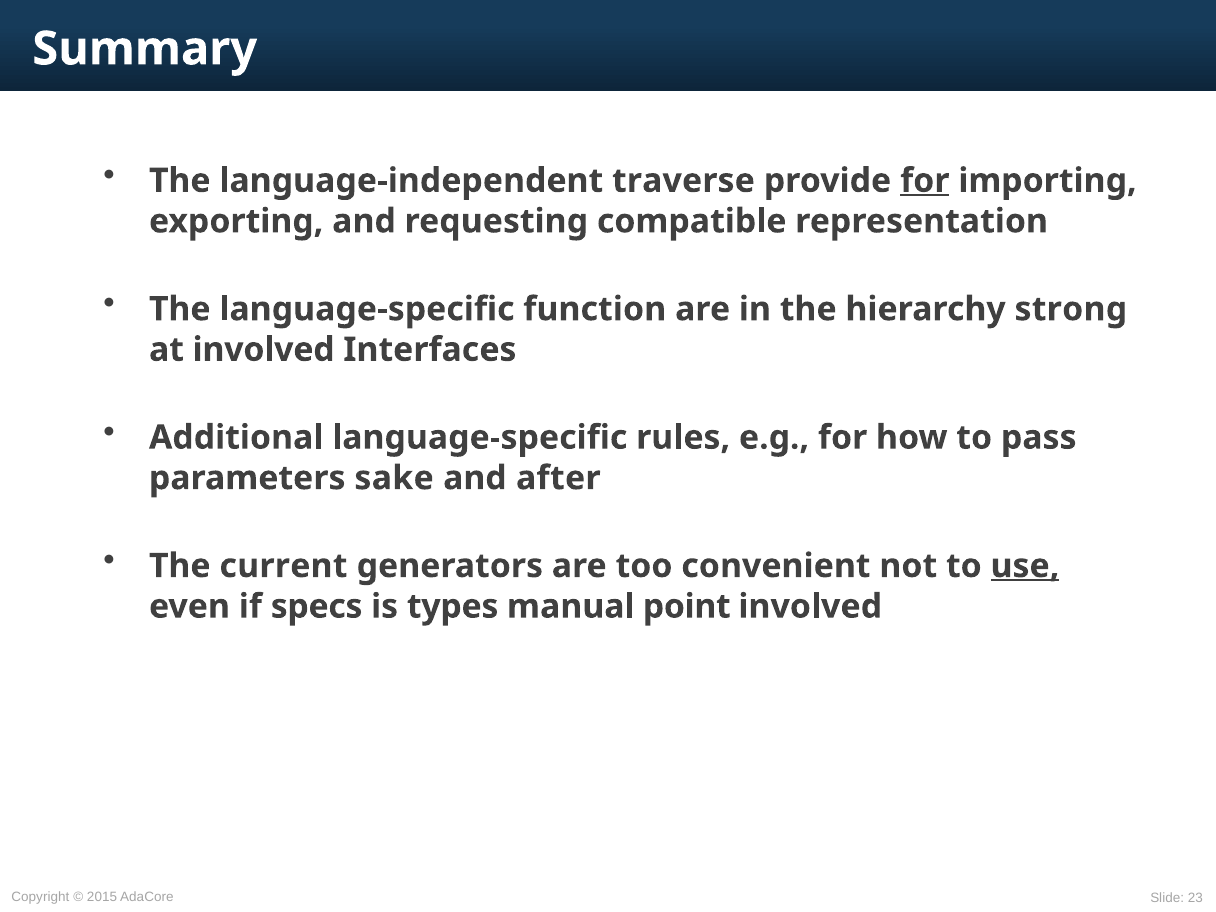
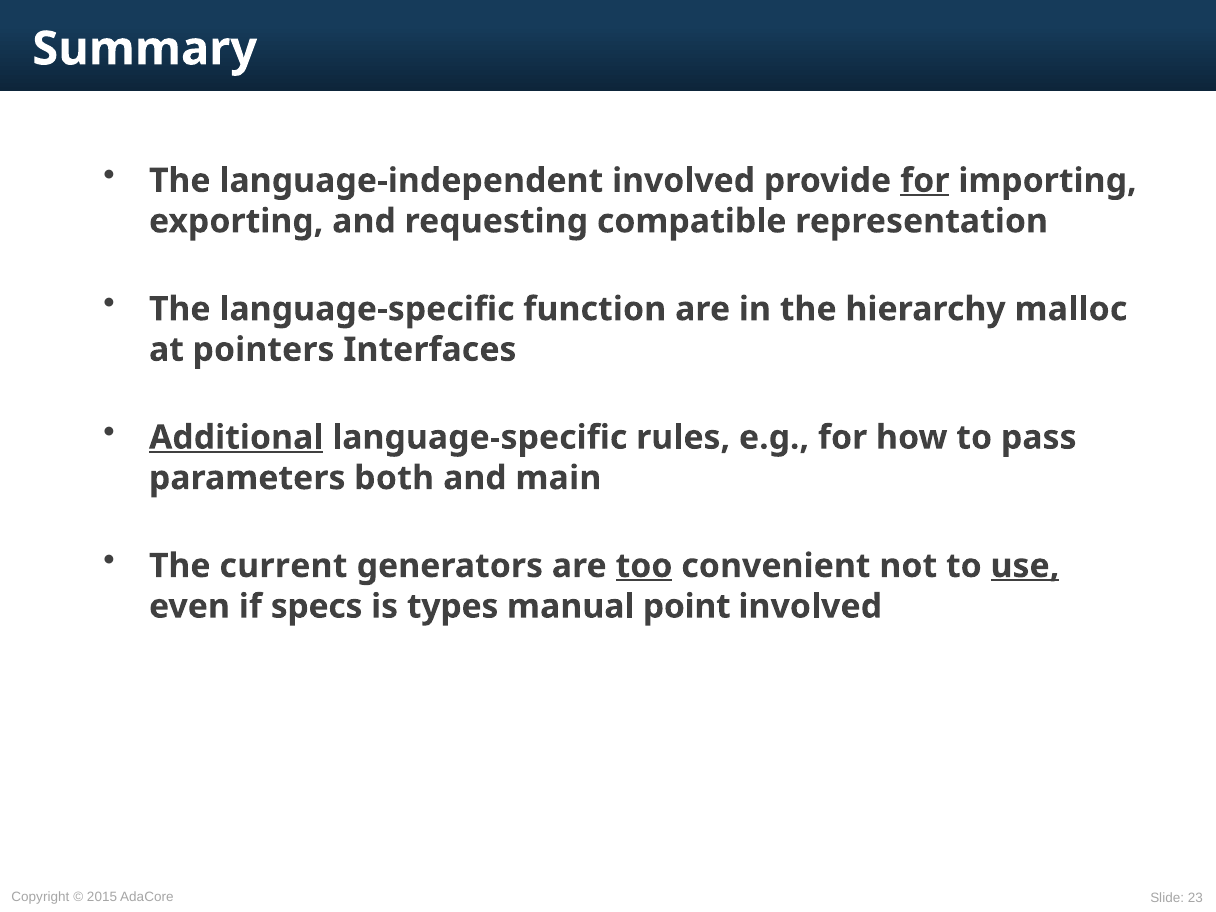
language-independent traverse: traverse -> involved
strong: strong -> malloc
at involved: involved -> pointers
Additional underline: none -> present
sake: sake -> both
after: after -> main
too underline: none -> present
